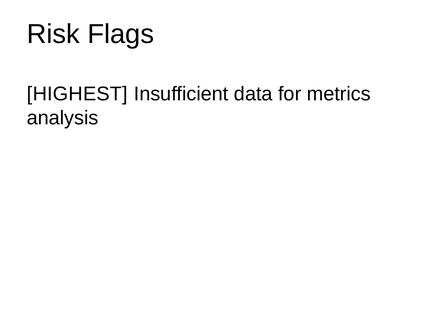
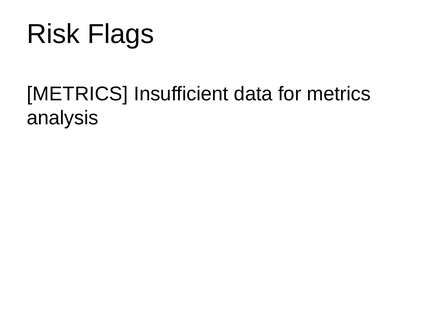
HIGHEST at (77, 94): HIGHEST -> METRICS
